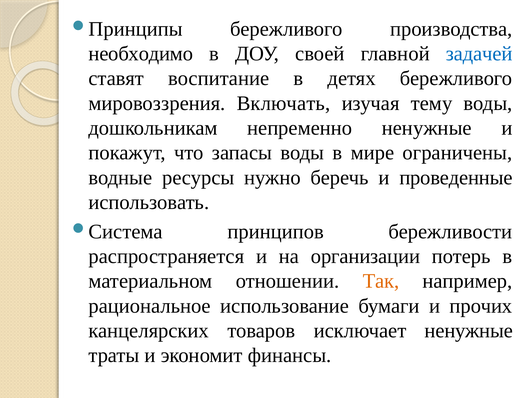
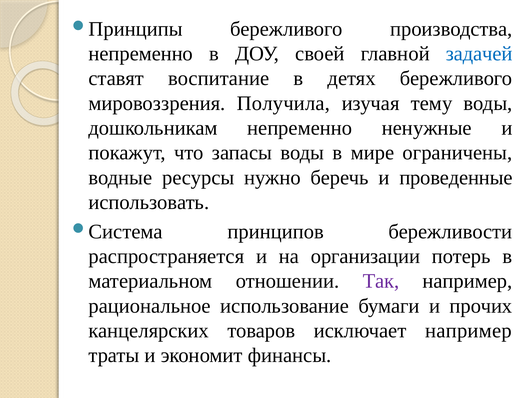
необходимо at (141, 54): необходимо -> непременно
Включать: Включать -> Получила
Так colour: orange -> purple
исключает ненужные: ненужные -> например
